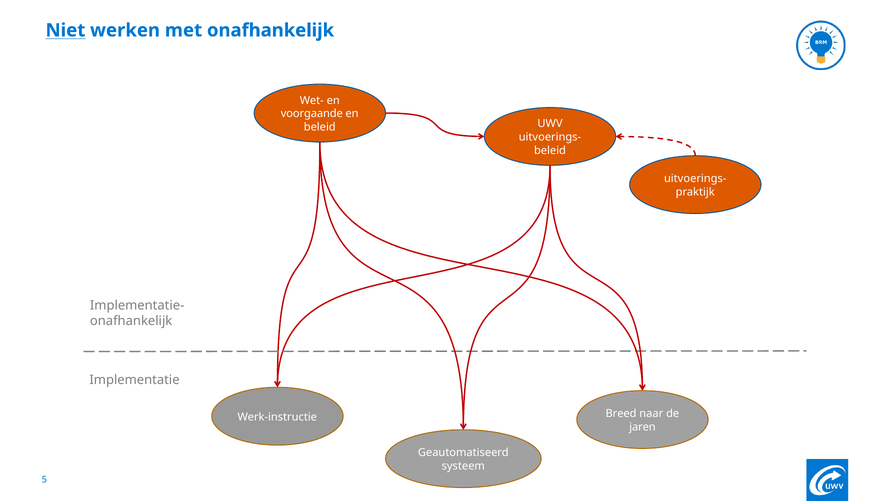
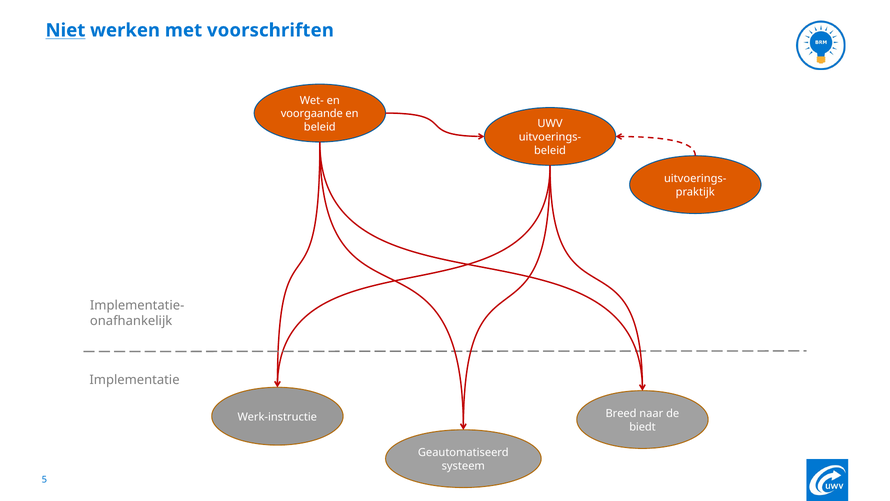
met onafhankelijk: onafhankelijk -> voorschriften
jaren: jaren -> biedt
